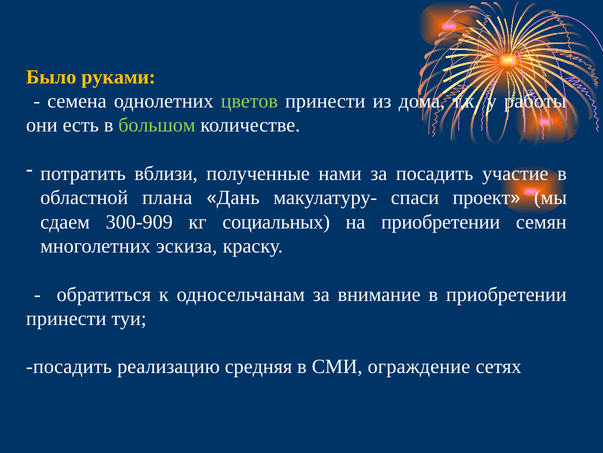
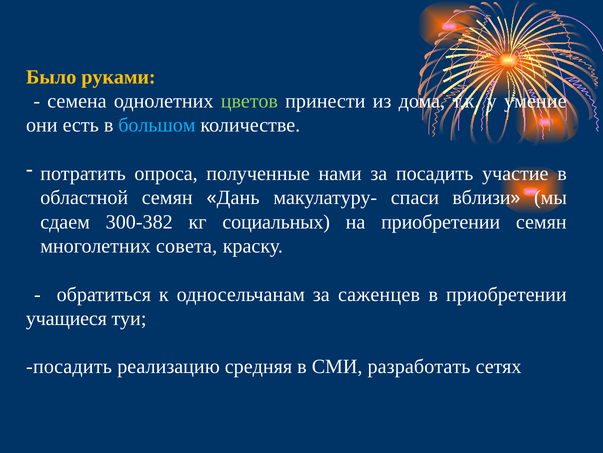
работы: работы -> умение
большом colour: light green -> light blue
вблизи: вблизи -> опроса
областной плана: плана -> семян
проект: проект -> вблизи
300-909: 300-909 -> 300-382
эскиза: эскиза -> совета
внимание: внимание -> саженцев
принести at (66, 318): принести -> учащиеся
ограждение: ограждение -> разработать
